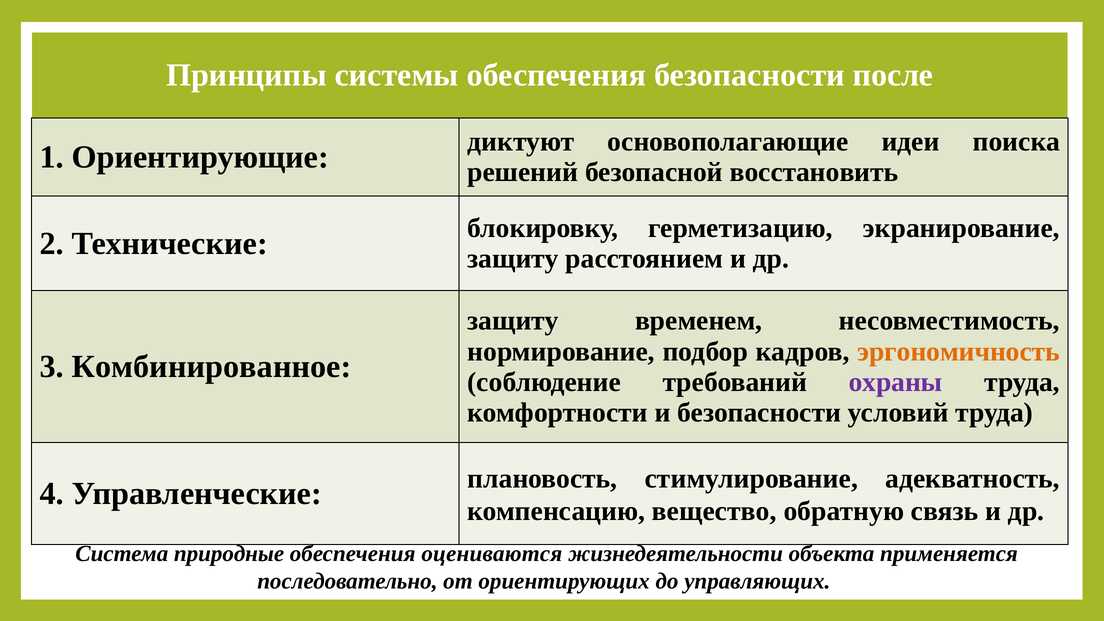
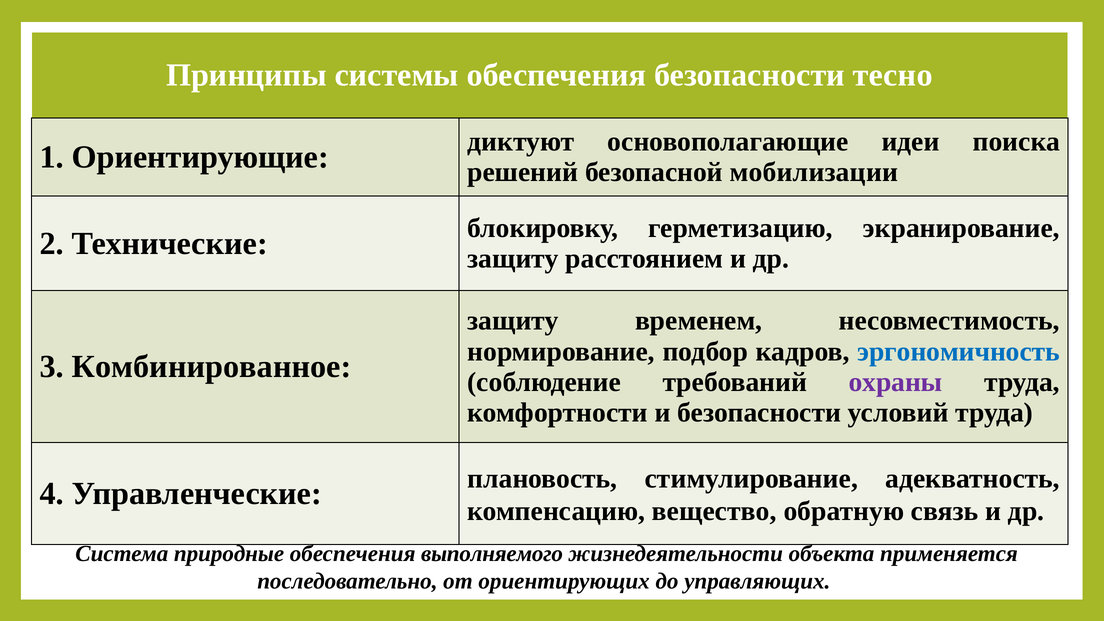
после: после -> тесно
восстановить: восстановить -> мобилизации
эргономичность colour: orange -> blue
оцениваются: оцениваются -> выполняемого
